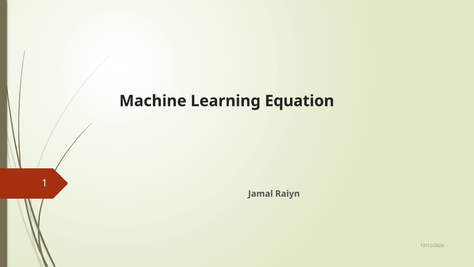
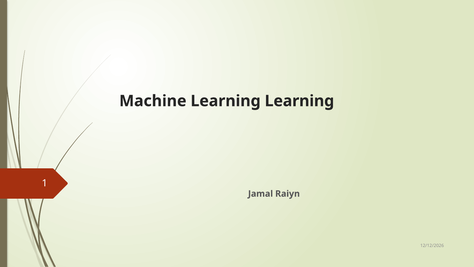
Learning Equation: Equation -> Learning
